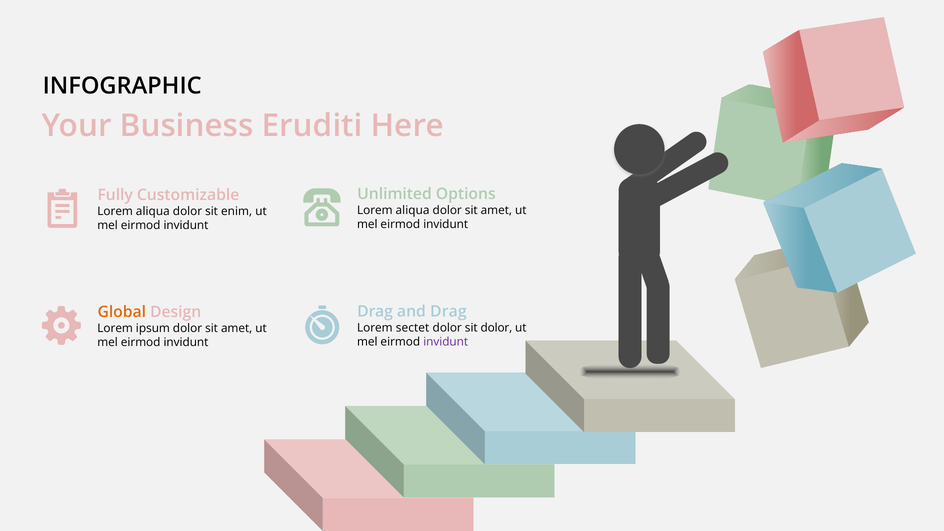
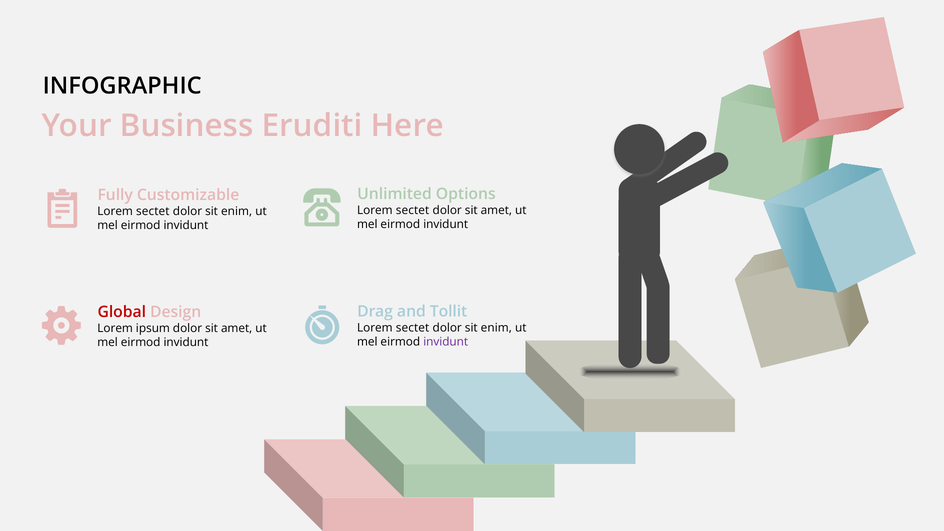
aliqua at (413, 210): aliqua -> sectet
aliqua at (153, 211): aliqua -> sectet
and Drag: Drag -> Tollit
Global colour: orange -> red
dolor at (496, 328): dolor -> enim
